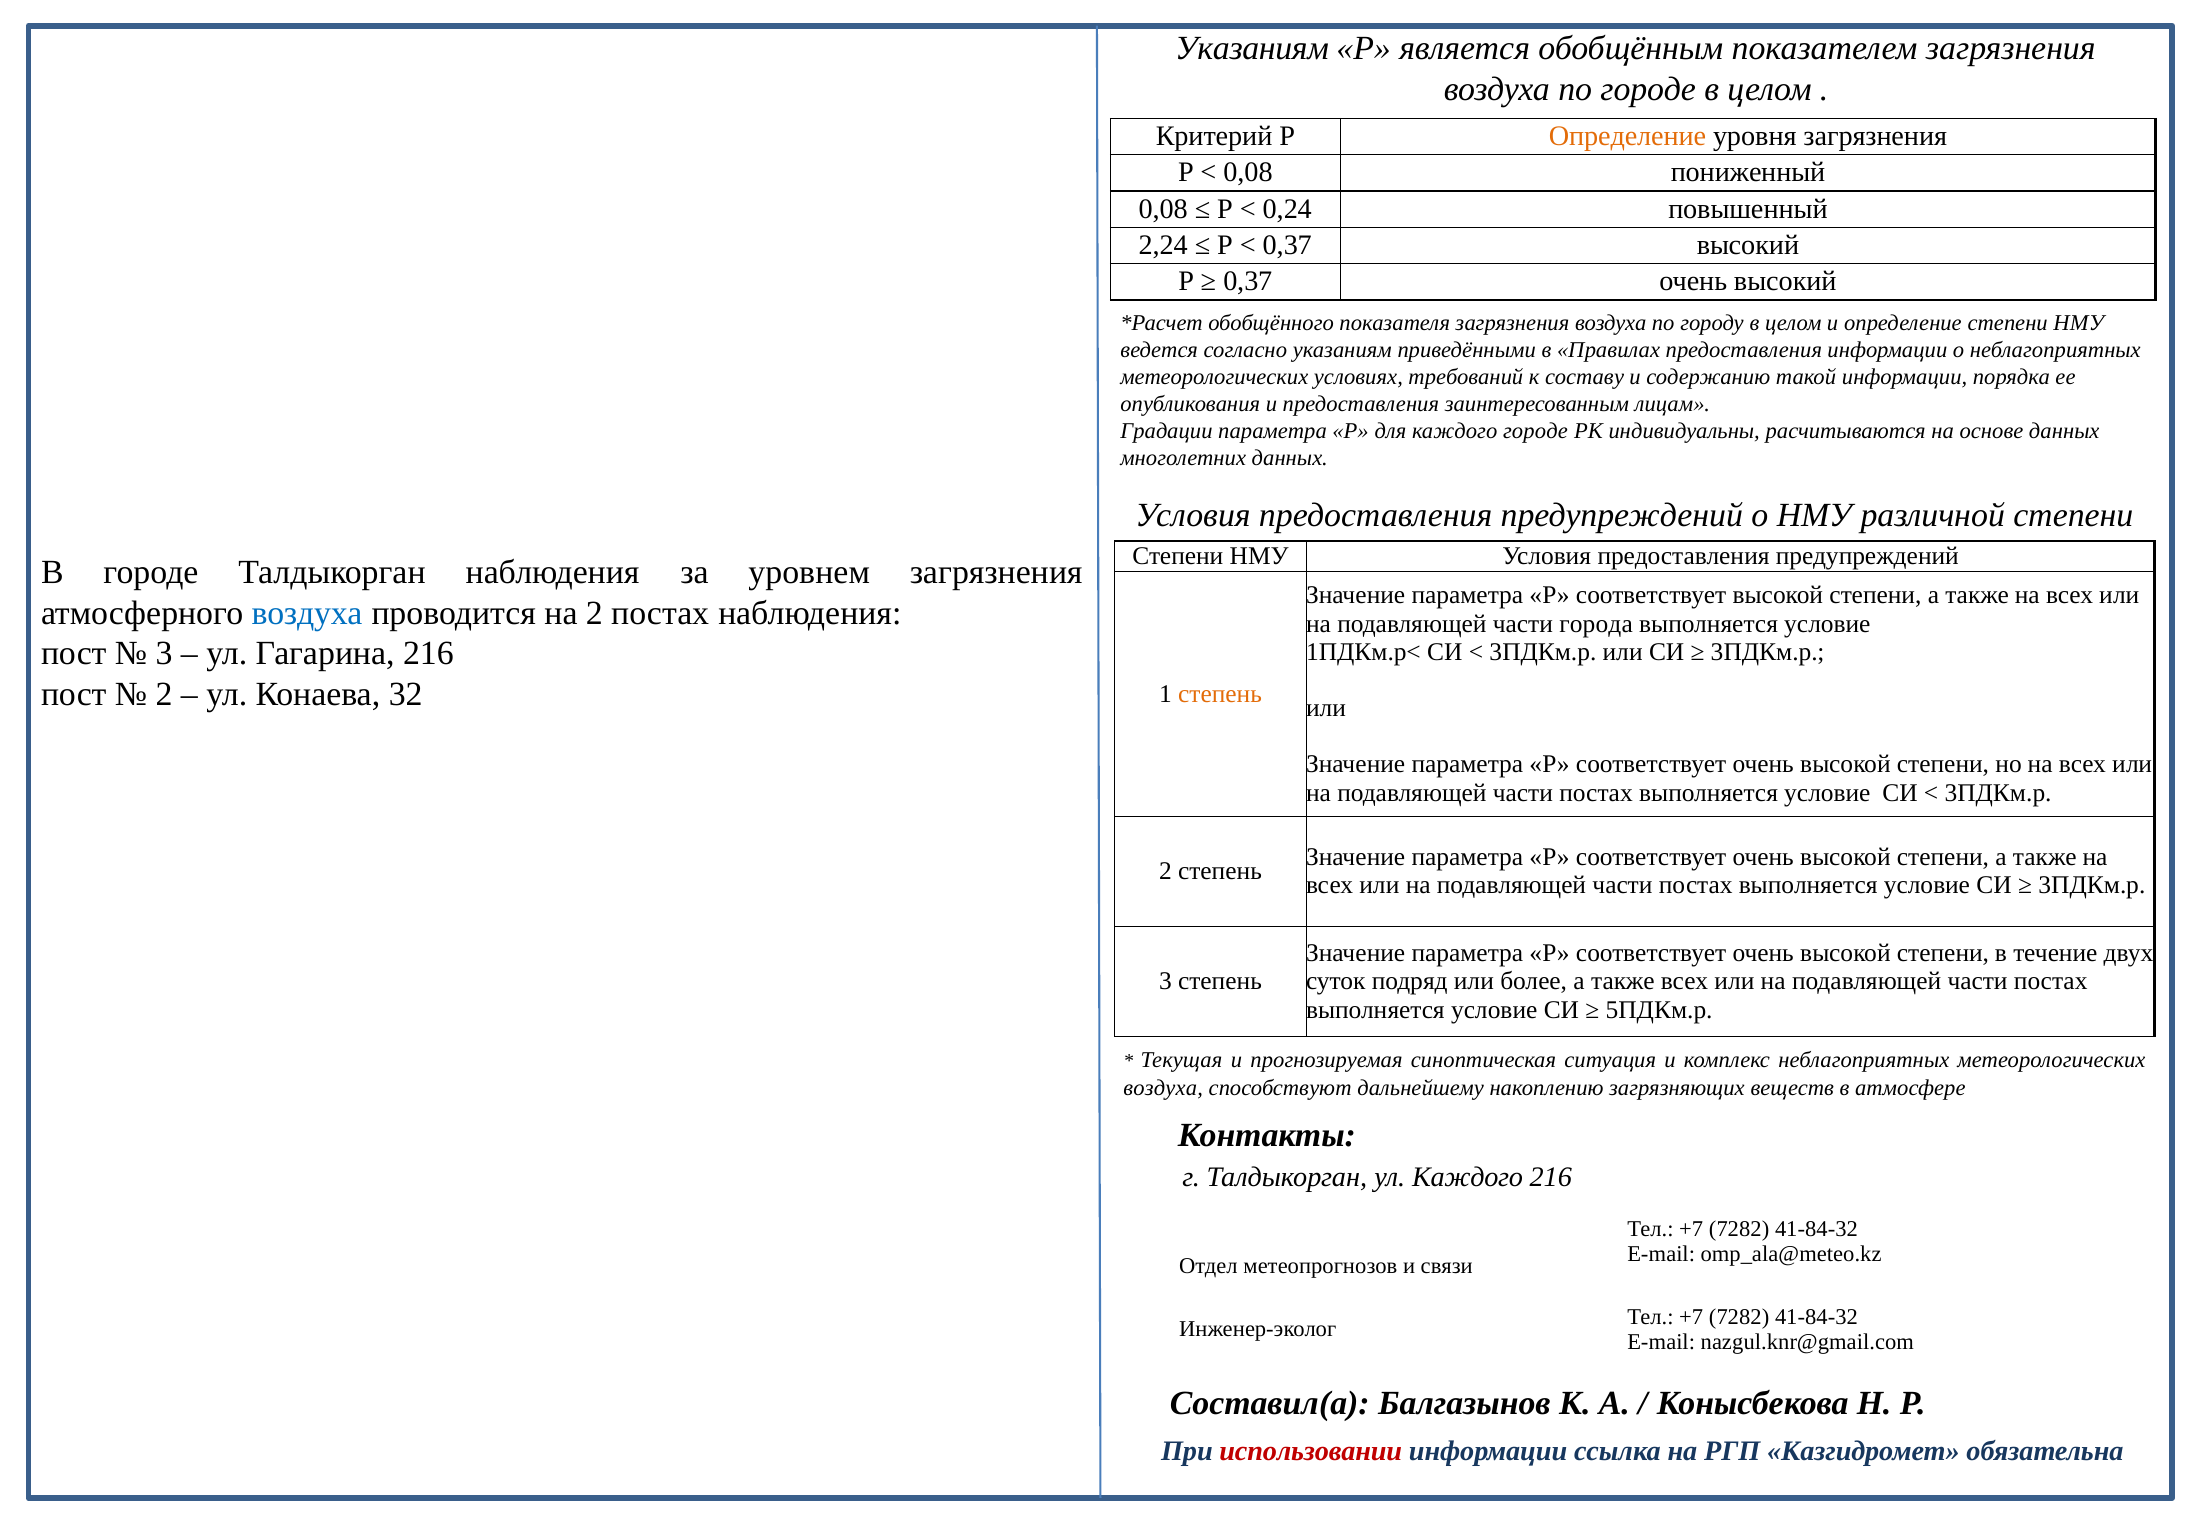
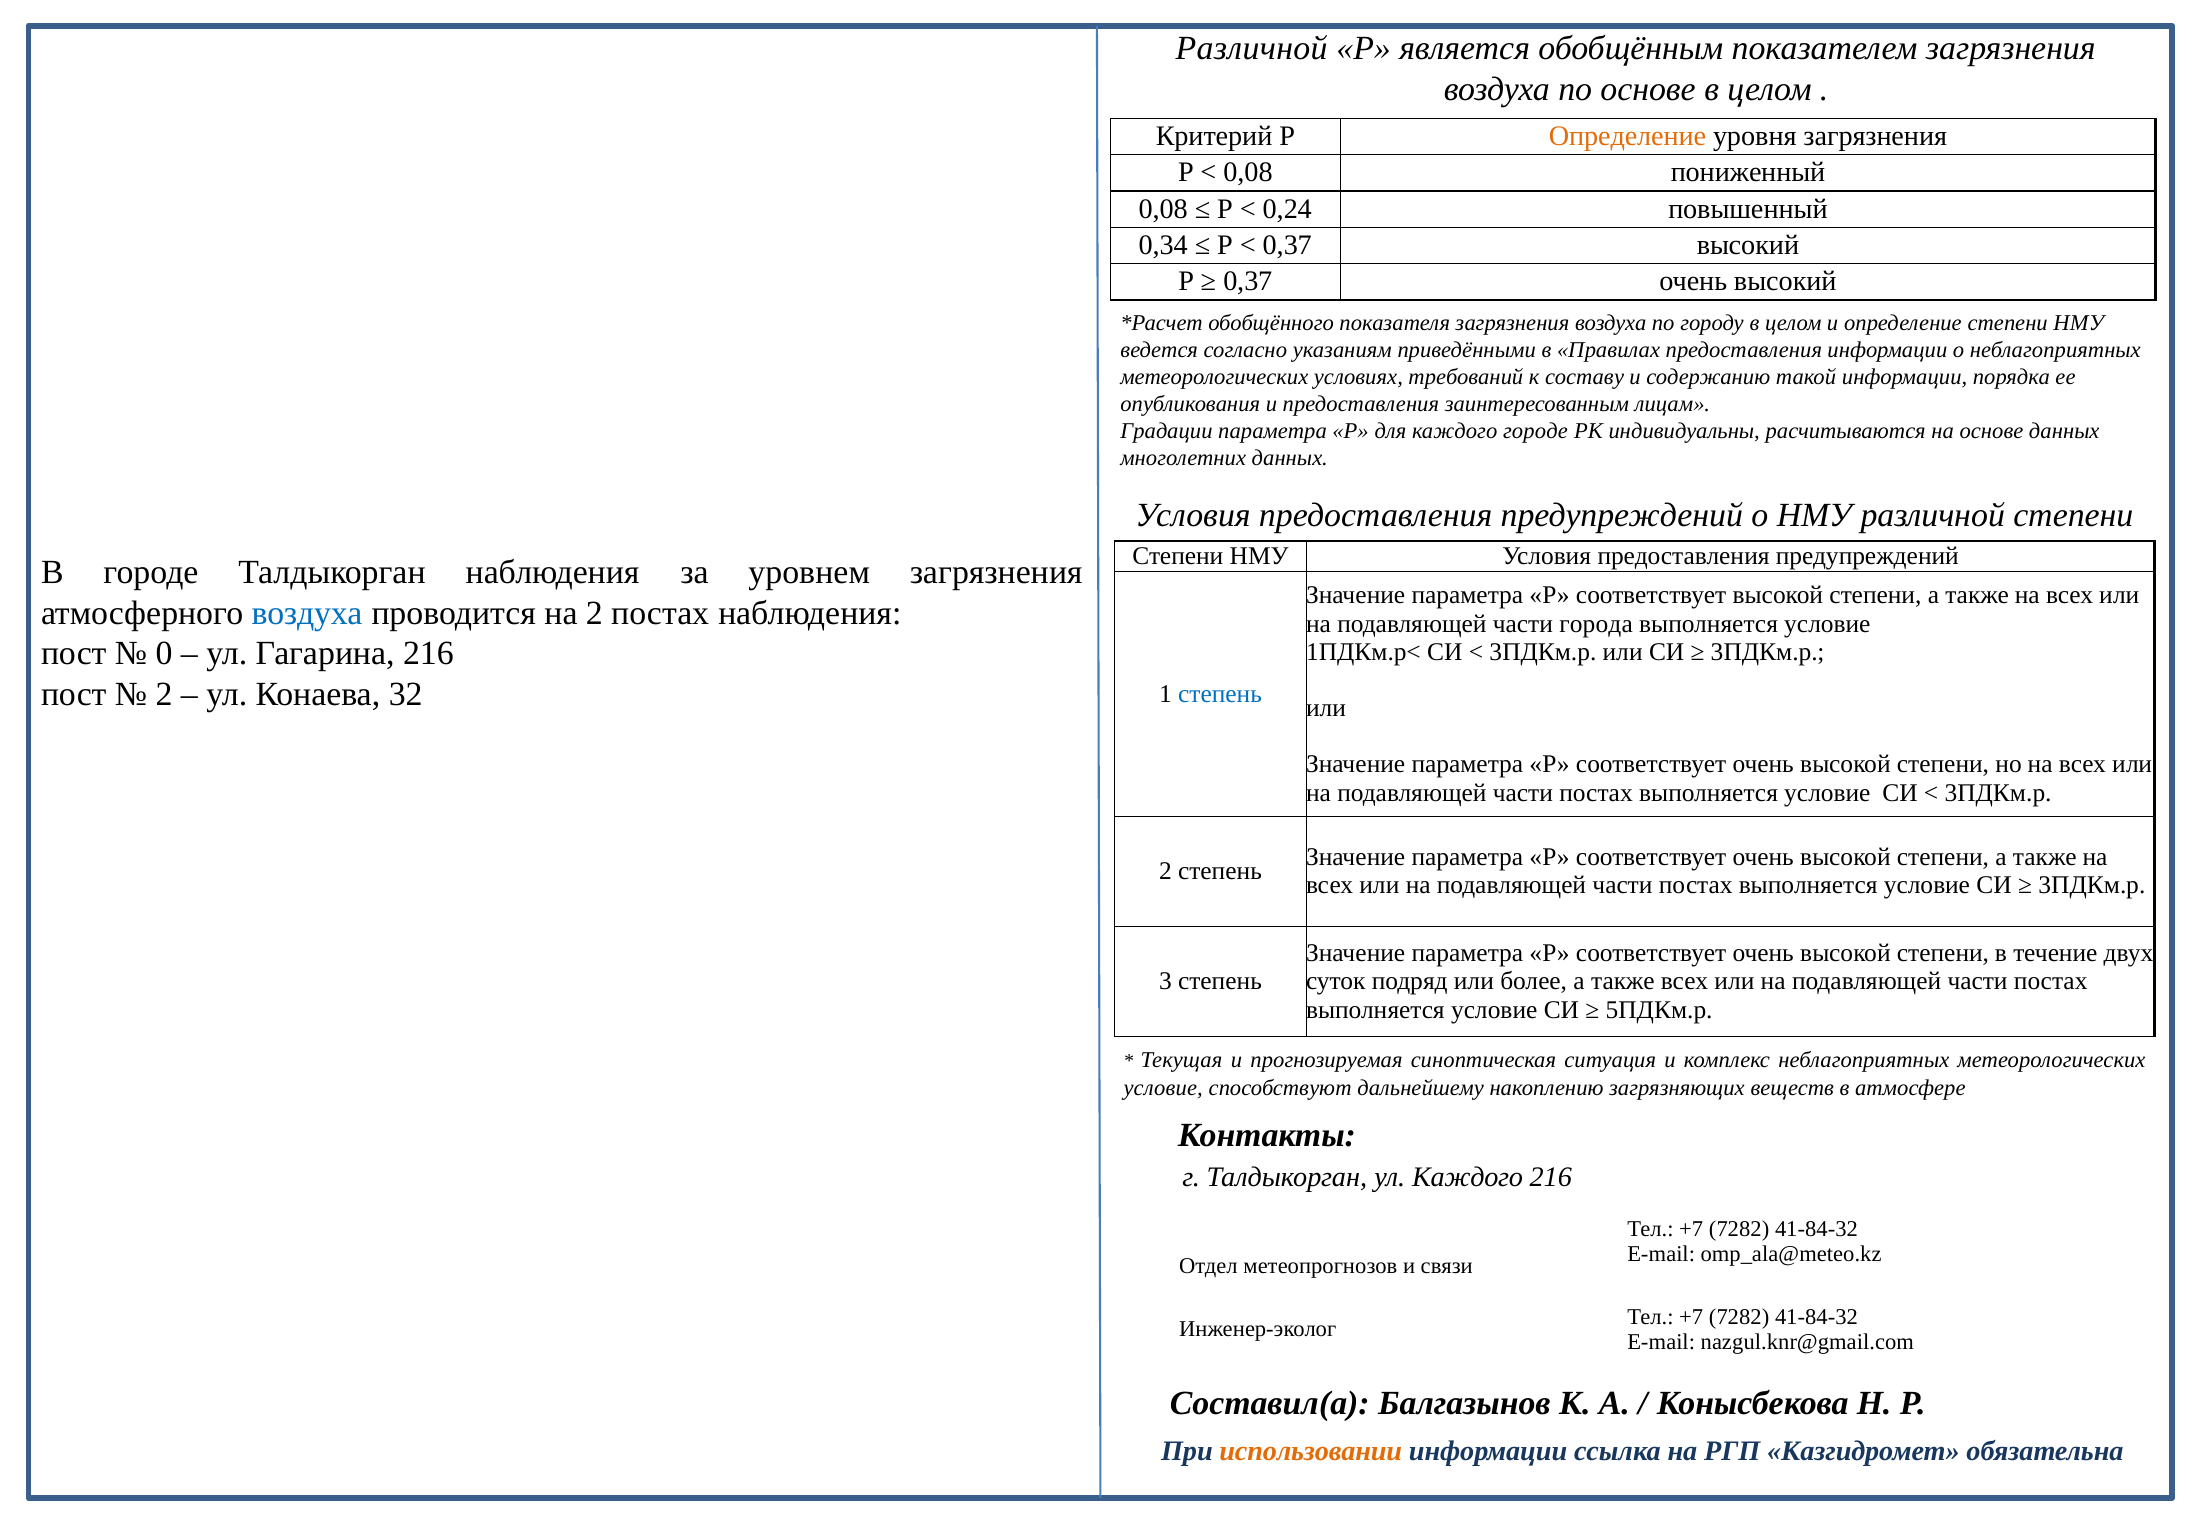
Указаниям at (1252, 48): Указаниям -> Различной
по городе: городе -> основе
2,24: 2,24 -> 0,34
3 at (164, 654): 3 -> 0
степень at (1220, 694) colour: orange -> blue
воздуха at (1163, 1087): воздуха -> условие
использовании colour: red -> orange
